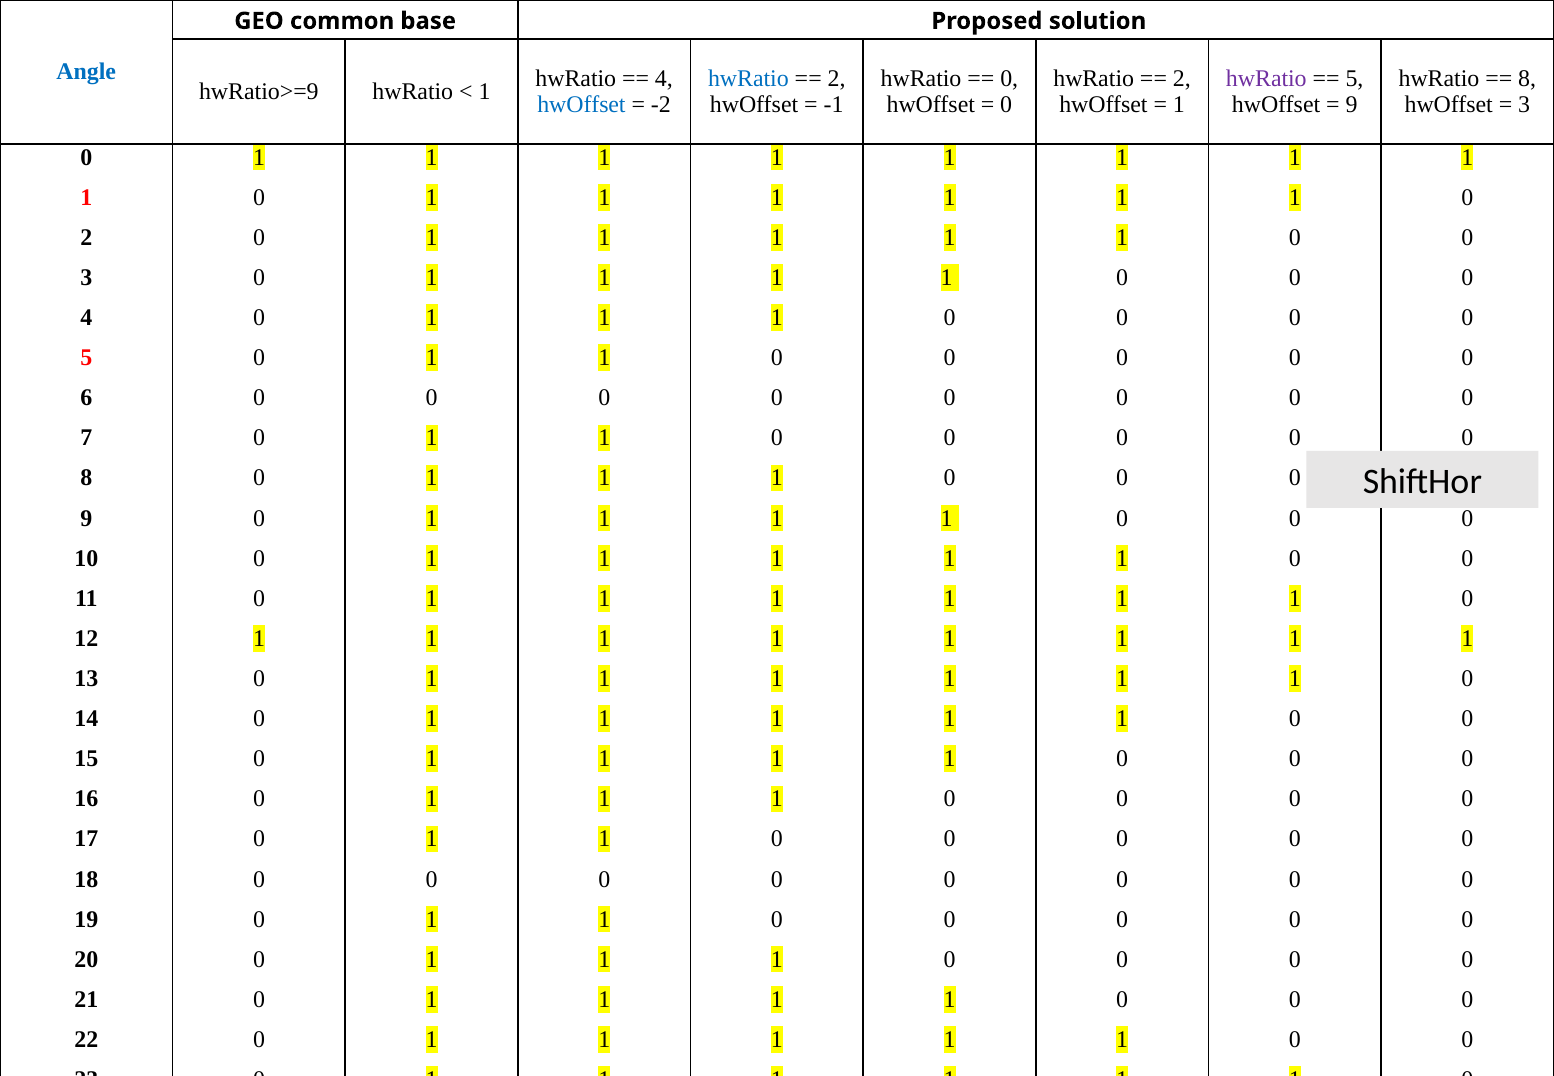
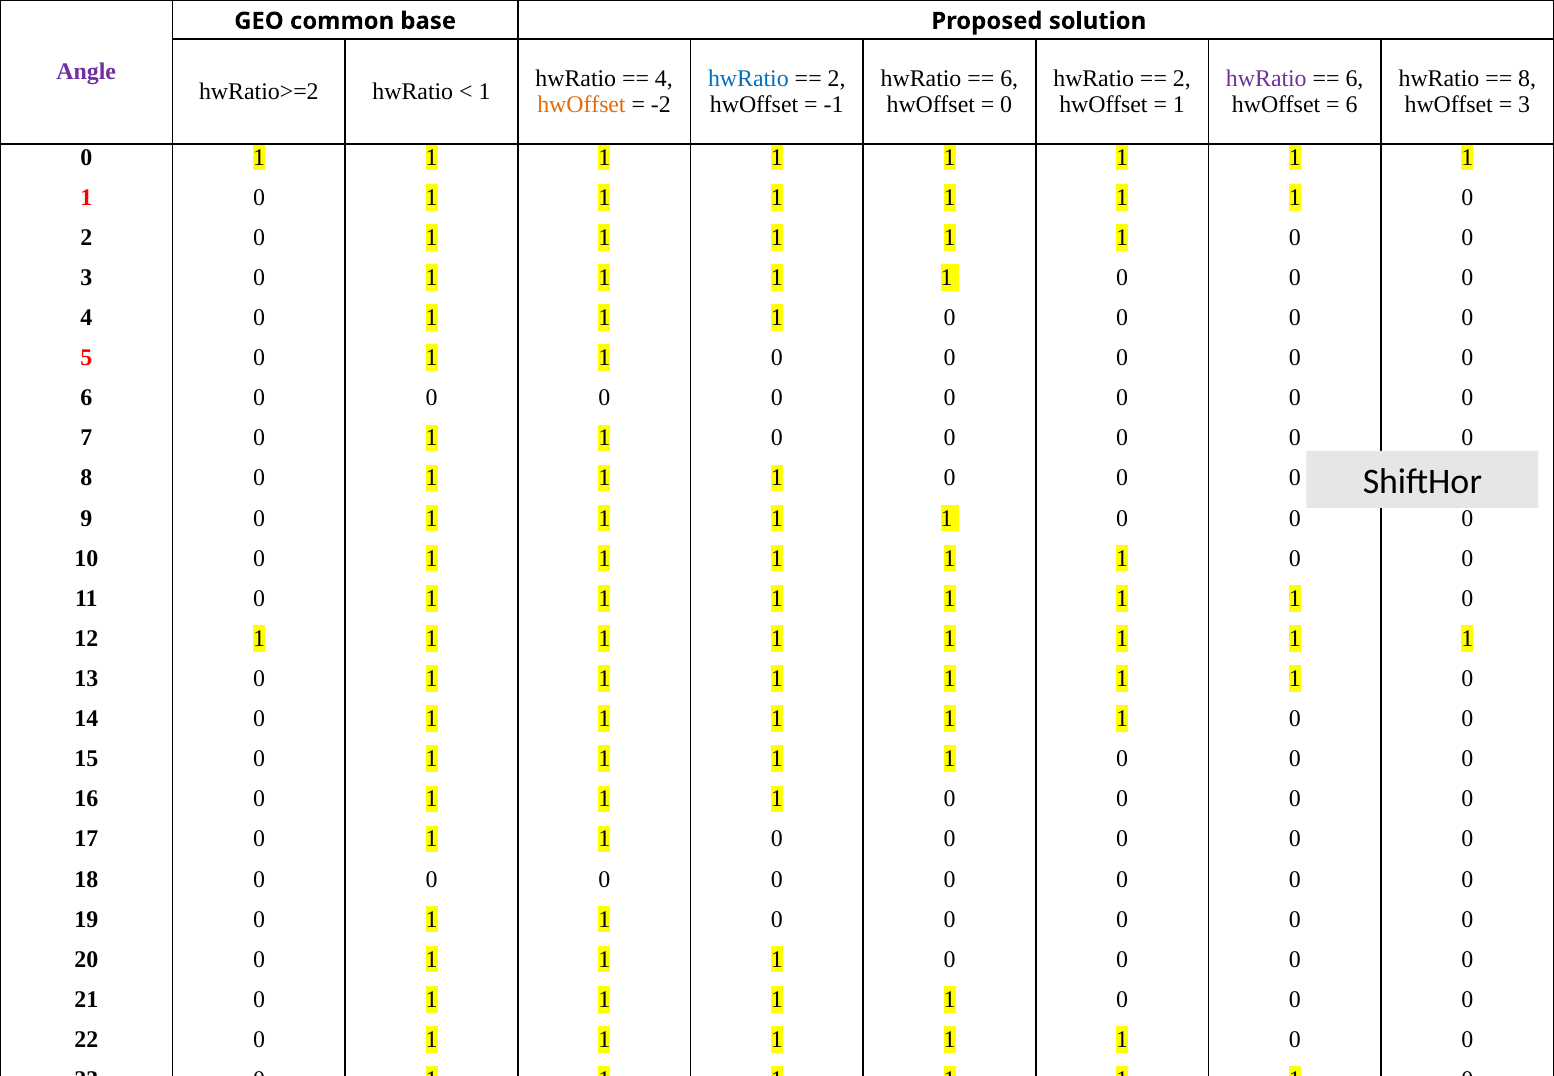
Angle colour: blue -> purple
0 at (1009, 78): 0 -> 6
5 at (1354, 78): 5 -> 6
hwRatio>=9: hwRatio>=9 -> hwRatio>=2
hwOffset at (581, 105) colour: blue -> orange
9 at (1351, 105): 9 -> 6
